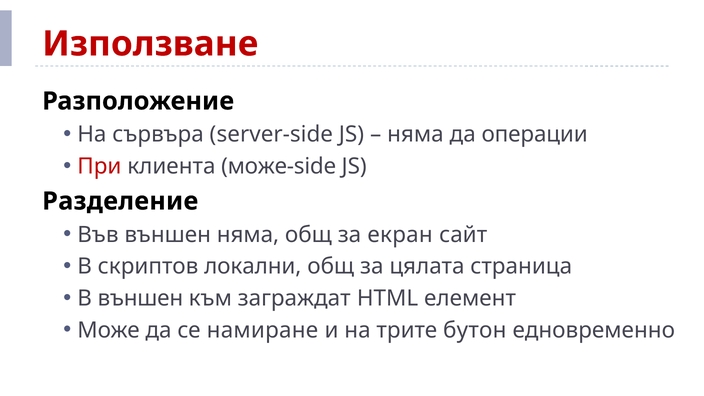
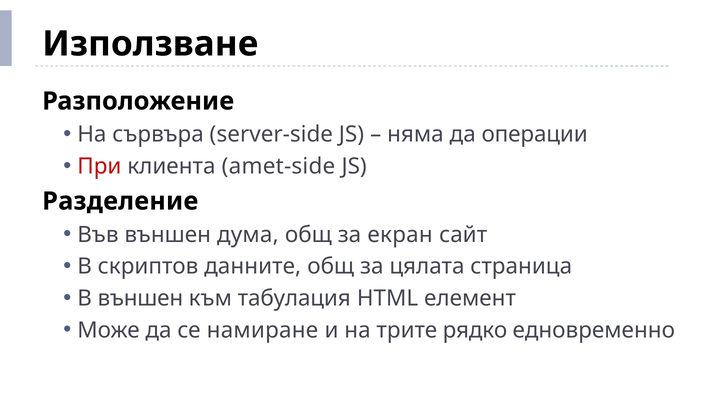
Използване colour: red -> black
може-side: може-side -> amet-side
външен няма: няма -> дума
локални: локални -> данните
заграждат: заграждат -> табулация
бутон: бутон -> рядко
